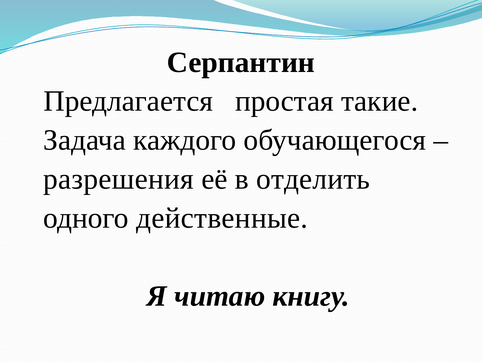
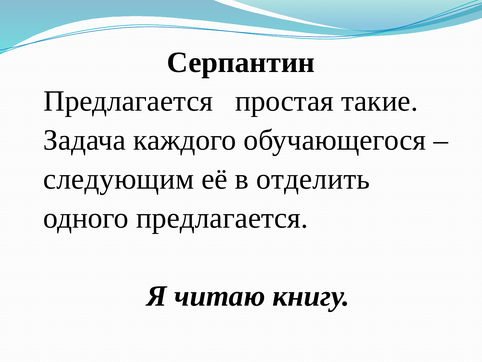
разрешения: разрешения -> следующим
одного действенные: действенные -> предлагается
